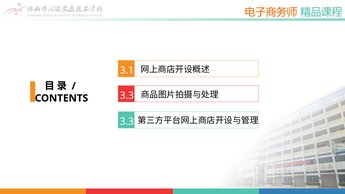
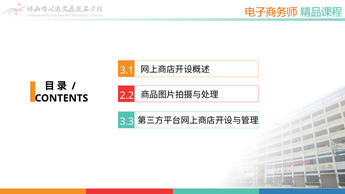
3.3 at (127, 95): 3.3 -> 2.2
